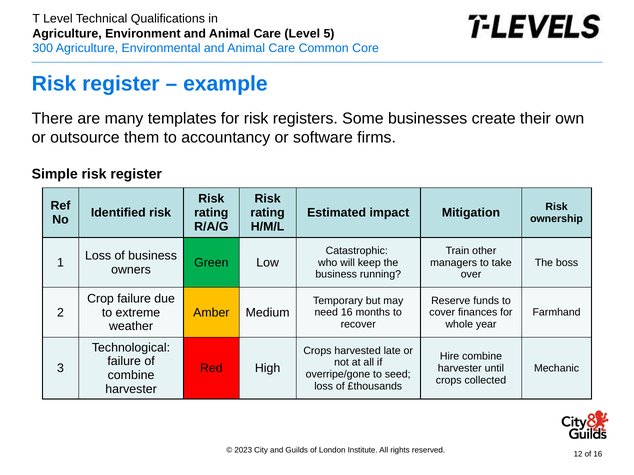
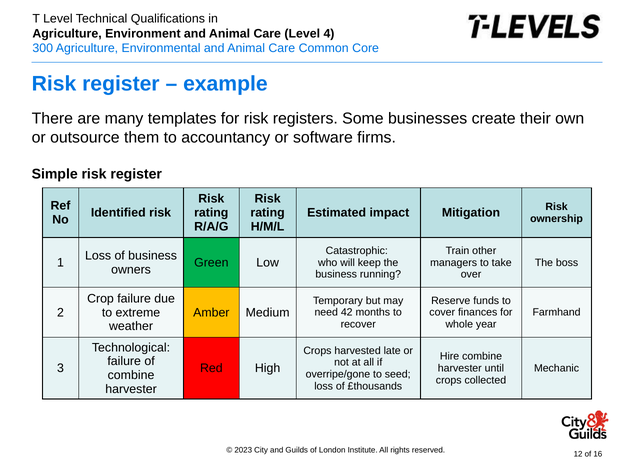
5: 5 -> 4
need 16: 16 -> 42
